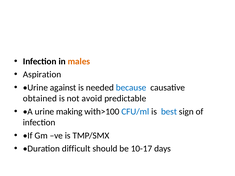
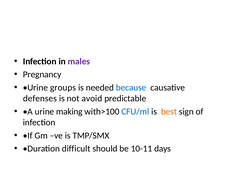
males colour: orange -> purple
Aspiration: Aspiration -> Pregnancy
against: against -> groups
obtained: obtained -> defenses
best colour: blue -> orange
10-17: 10-17 -> 10-11
